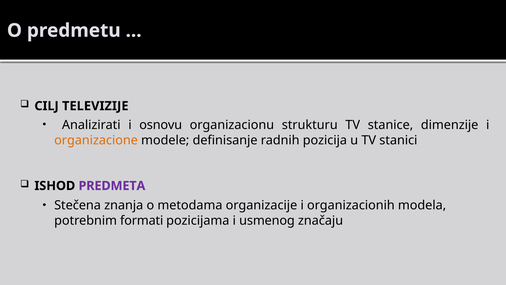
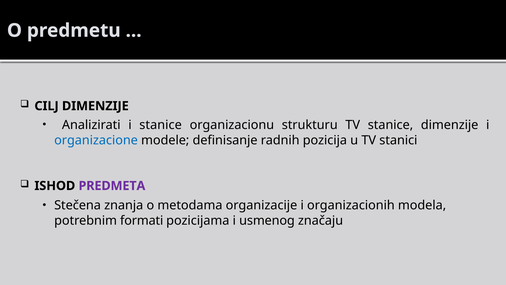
CILJ TELEVIZIJE: TELEVIZIJE -> DIMENZIJE
i osnovu: osnovu -> stanice
organizacione colour: orange -> blue
